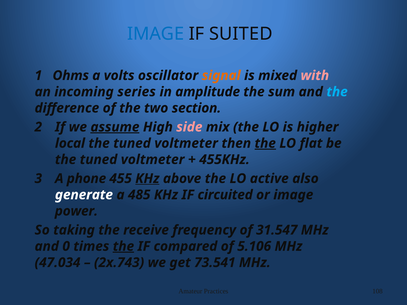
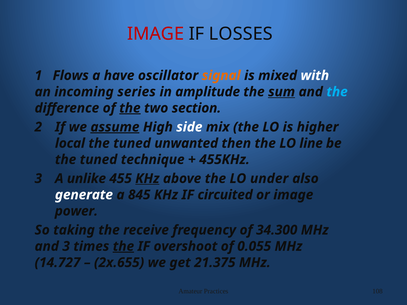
IMAGE at (156, 34) colour: blue -> red
SUITED: SUITED -> LOSSES
Ohms: Ohms -> Flows
volts: volts -> have
with colour: pink -> white
sum underline: none -> present
the at (130, 108) underline: none -> present
side colour: pink -> white
voltmeter at (186, 143): voltmeter -> unwanted
the at (265, 143) underline: present -> none
flat: flat -> line
voltmeter at (153, 160): voltmeter -> technique
phone: phone -> unlike
active: active -> under
485: 485 -> 845
31.547: 31.547 -> 34.300
and 0: 0 -> 3
compared: compared -> overshoot
5.106: 5.106 -> 0.055
47.034: 47.034 -> 14.727
2x.743: 2x.743 -> 2x.655
73.541: 73.541 -> 21.375
